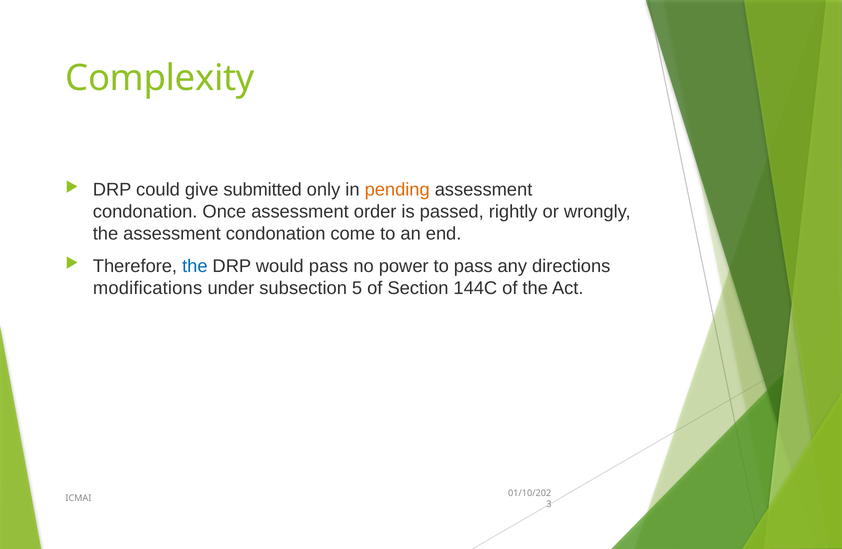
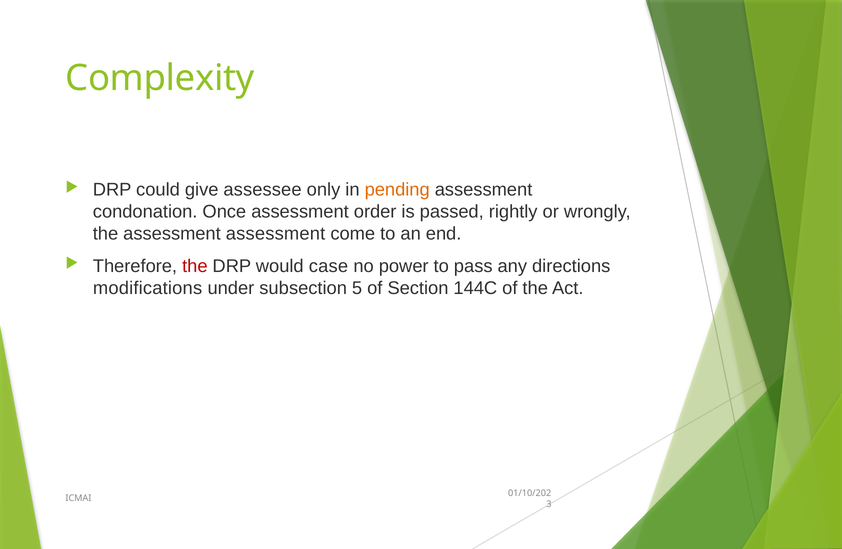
submitted: submitted -> assessee
the assessment condonation: condonation -> assessment
the at (195, 266) colour: blue -> red
would pass: pass -> case
